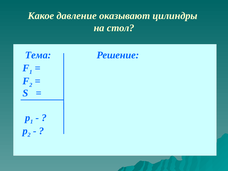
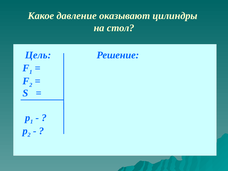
Тема: Тема -> Цель
